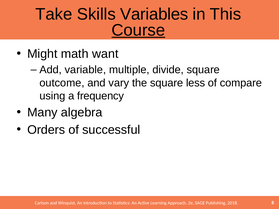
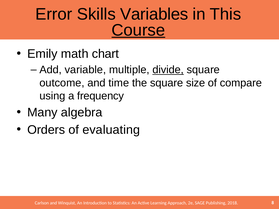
Take: Take -> Error
Might: Might -> Emily
want: want -> chart
divide underline: none -> present
vary: vary -> time
less: less -> size
successful: successful -> evaluating
